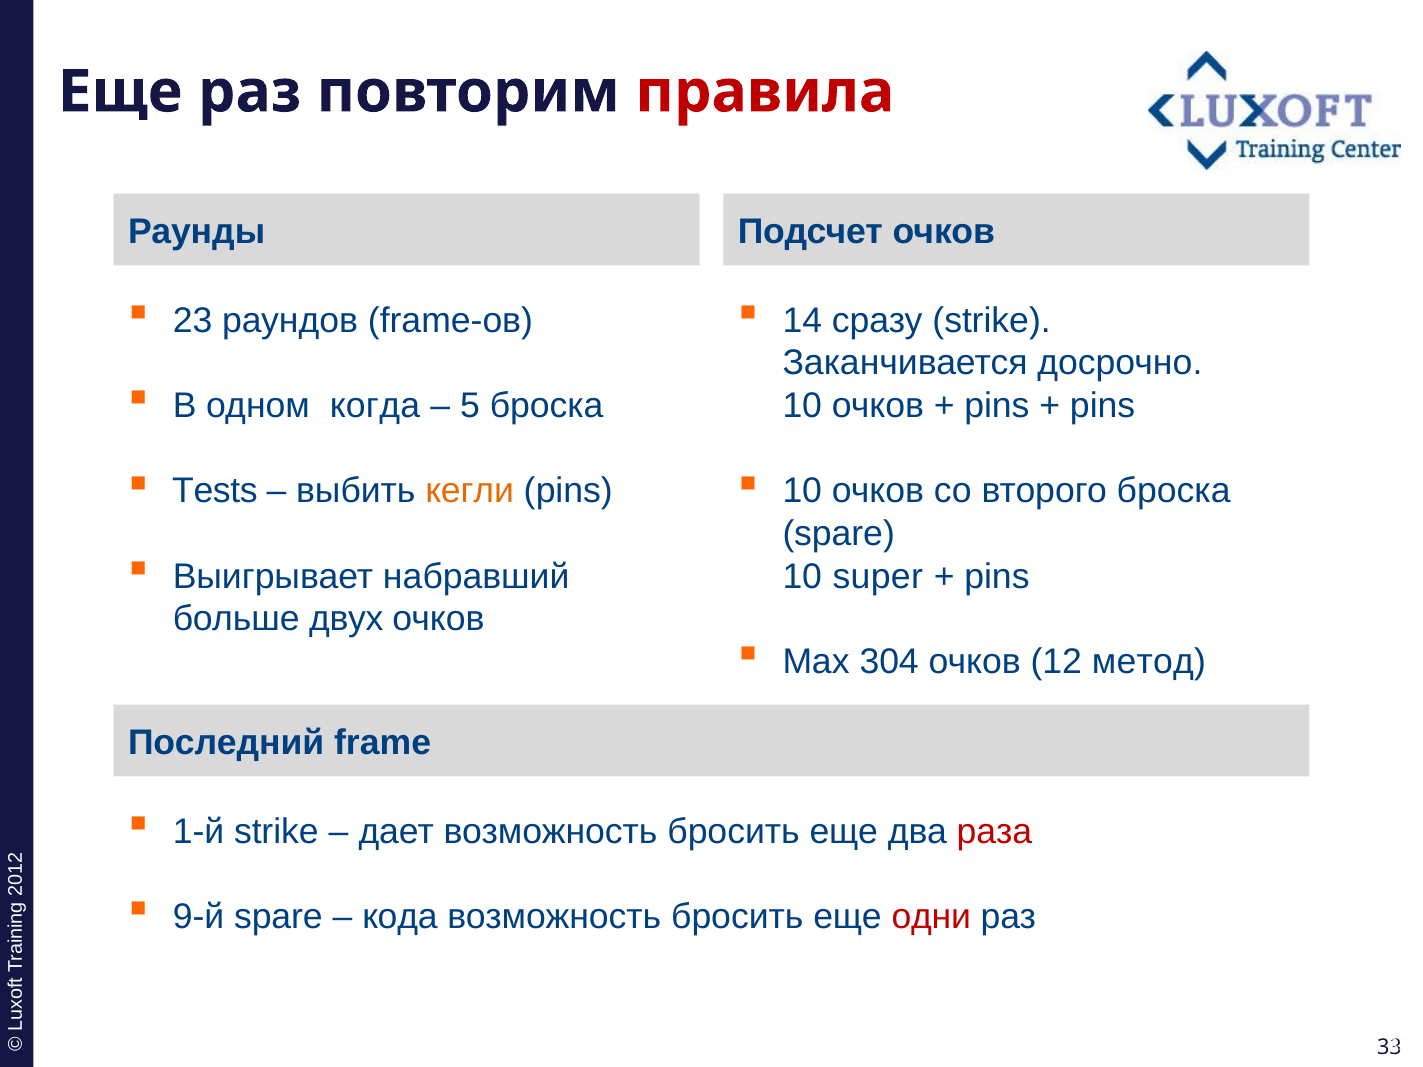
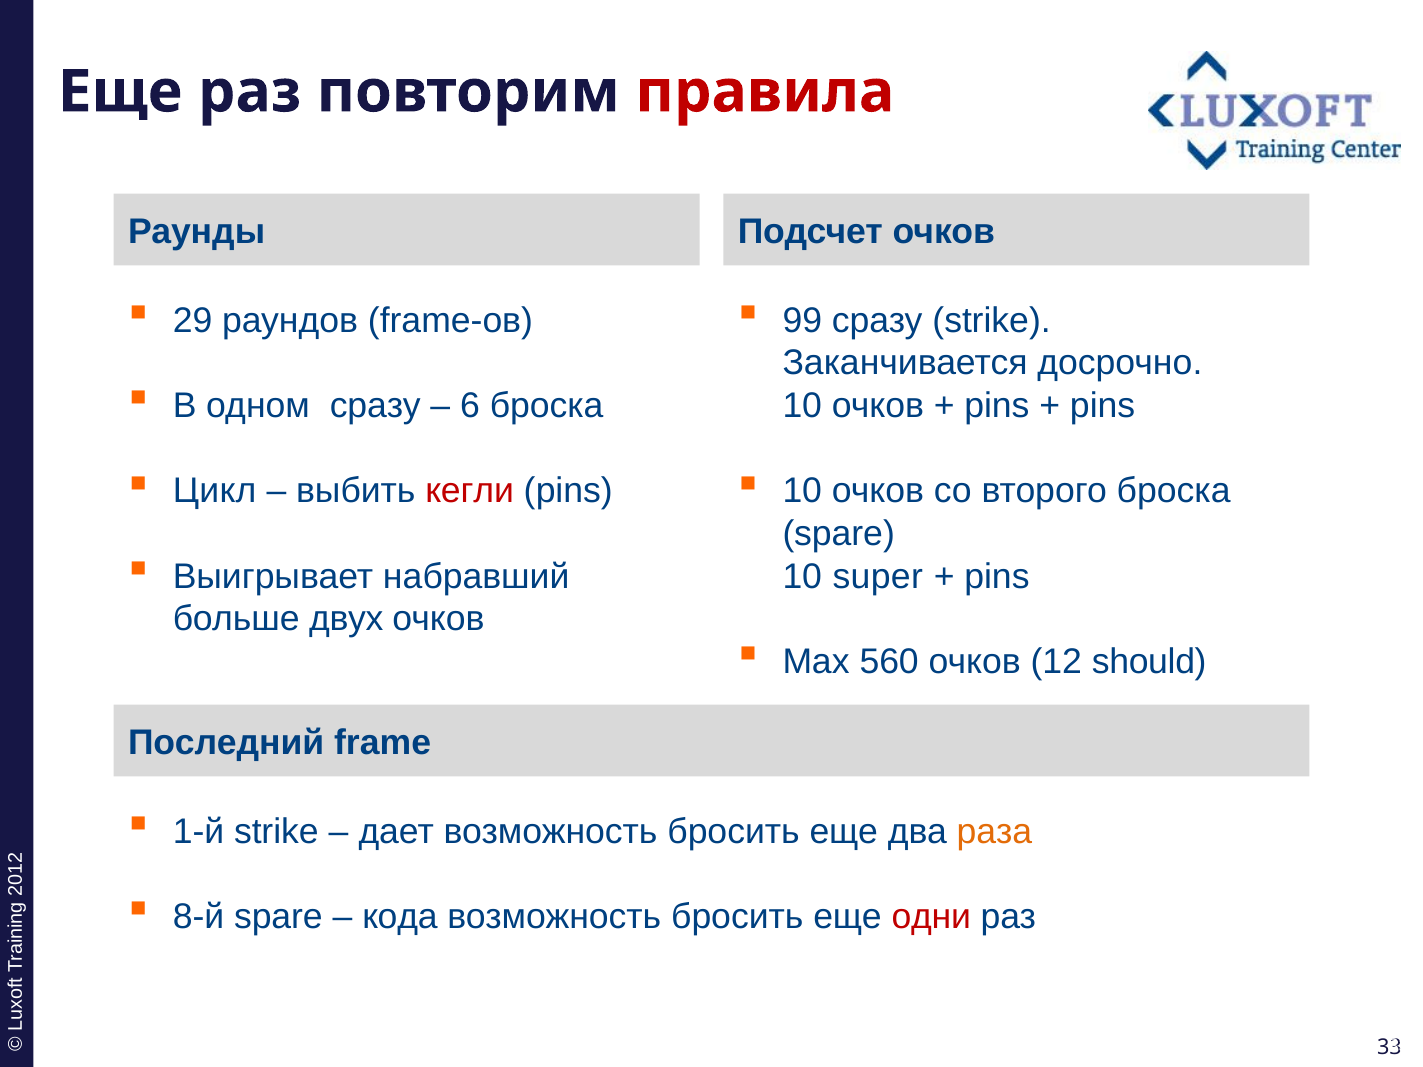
23: 23 -> 29
14: 14 -> 99
одном когда: когда -> сразу
5: 5 -> 6
Tests: Tests -> Цикл
кегли colour: orange -> red
304: 304 -> 560
метод: метод -> should
раза colour: red -> orange
9-й: 9-й -> 8-й
